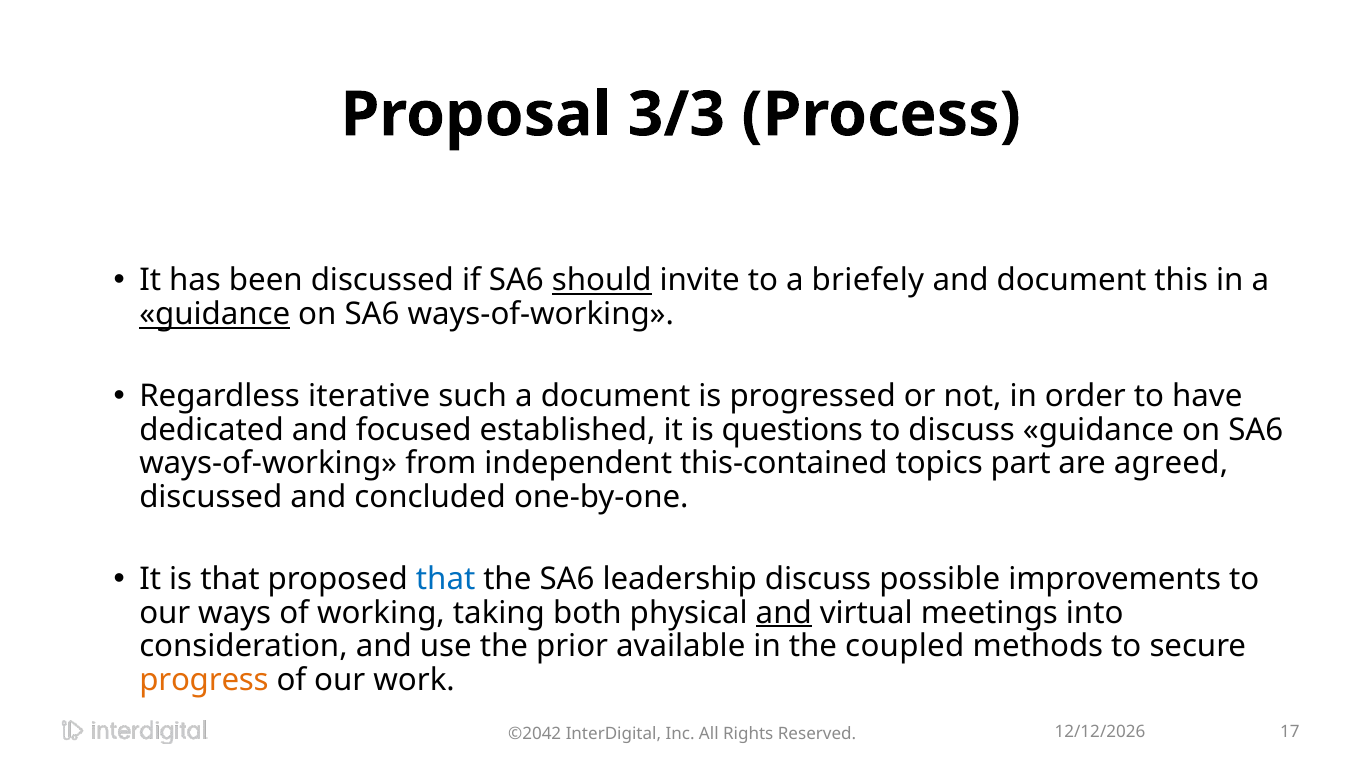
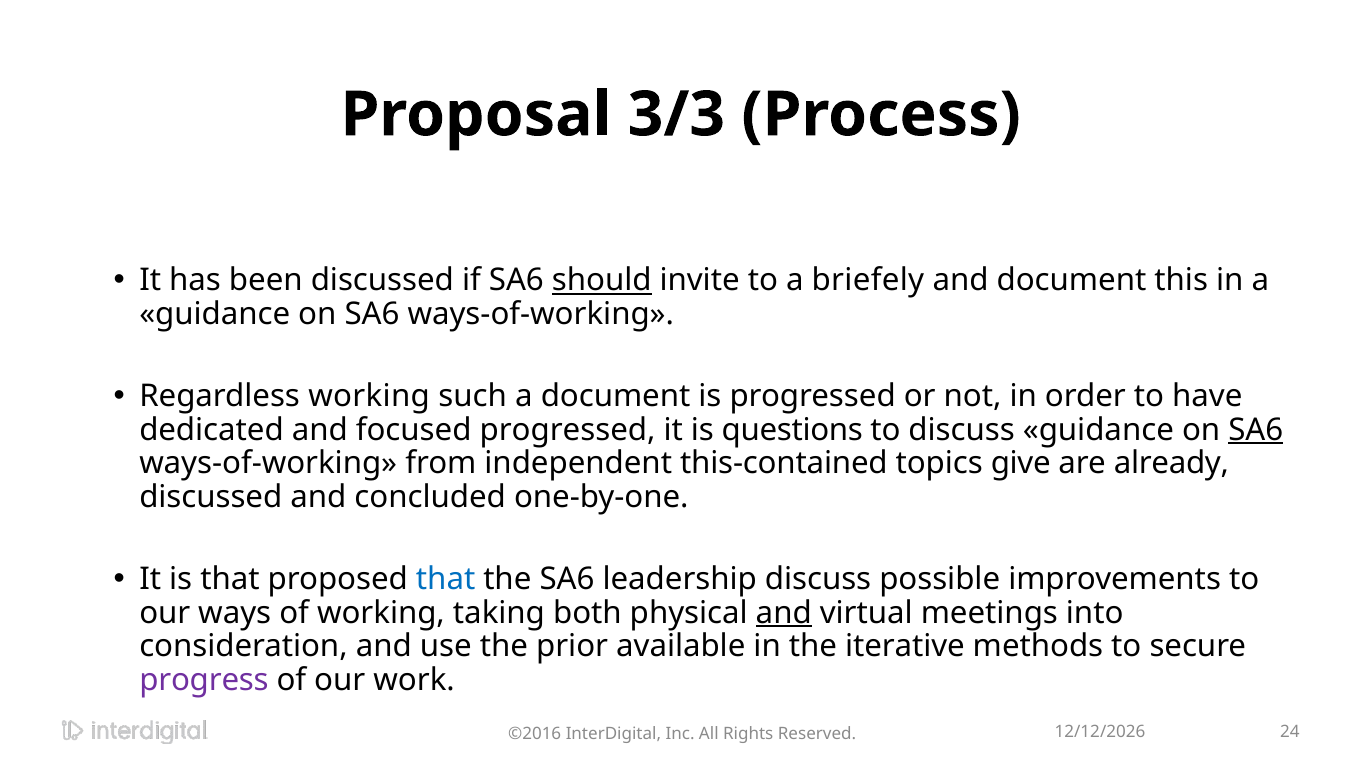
guidance at (215, 314) underline: present -> none
Regardless iterative: iterative -> working
focused established: established -> progressed
SA6 at (1256, 430) underline: none -> present
part: part -> give
agreed: agreed -> already
coupled: coupled -> iterative
progress colour: orange -> purple
17: 17 -> 24
©2042: ©2042 -> ©2016
